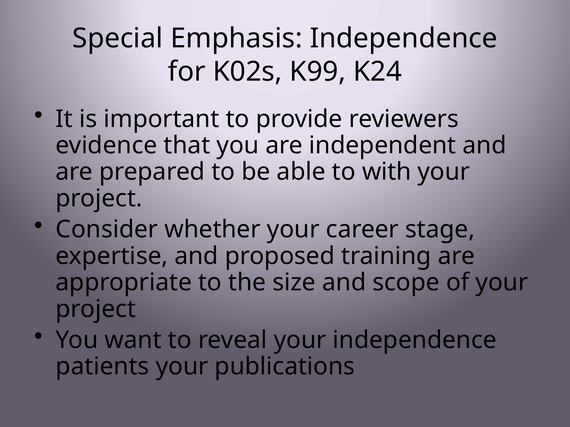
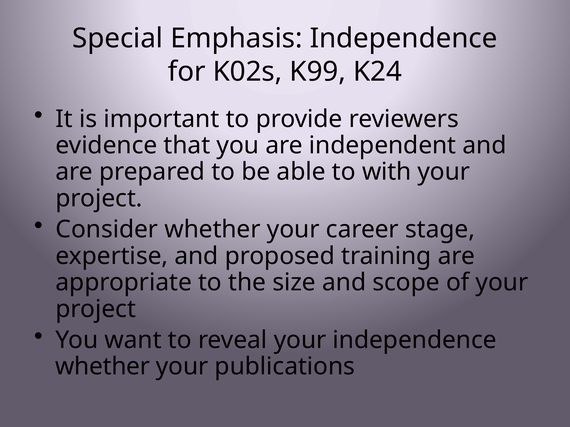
patients at (102, 367): patients -> whether
